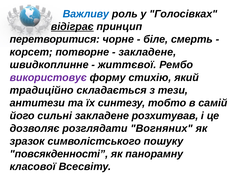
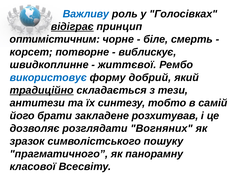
перетворитися: перетворитися -> оптимістичним
закладене at (147, 52): закладене -> виблискує
використовує colour: purple -> blue
стихію: стихію -> добрий
традиційно underline: none -> present
сильні: сильні -> брати
повсякденності: повсякденності -> прагматичного
